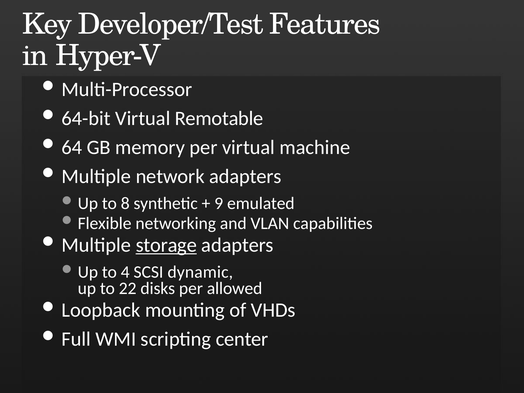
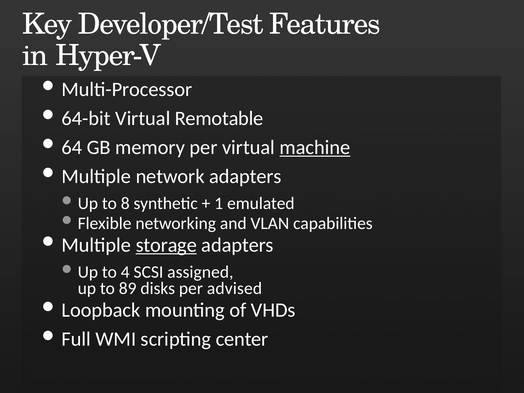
machine underline: none -> present
9: 9 -> 1
dynamic: dynamic -> assigned
22: 22 -> 89
allowed: allowed -> advised
